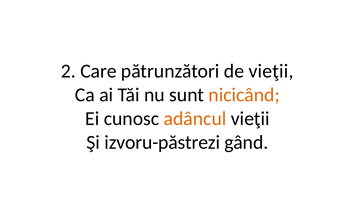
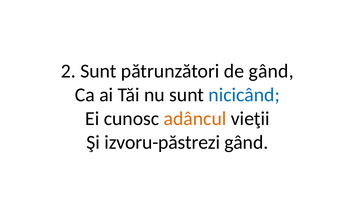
2 Care: Care -> Sunt
de vieţii: vieţii -> gând
nicicând colour: orange -> blue
